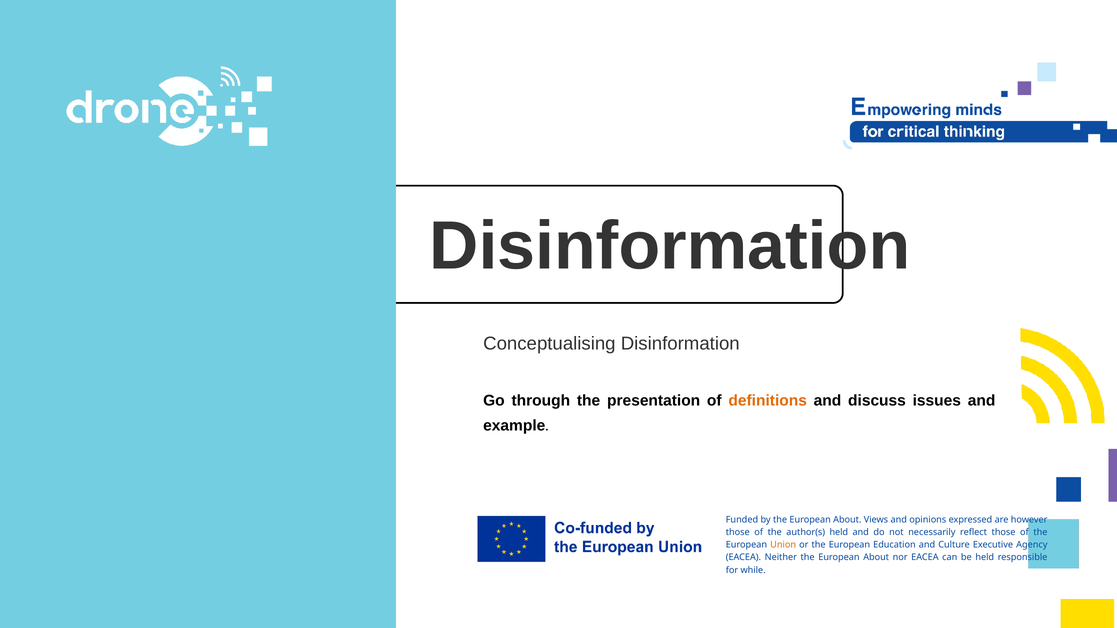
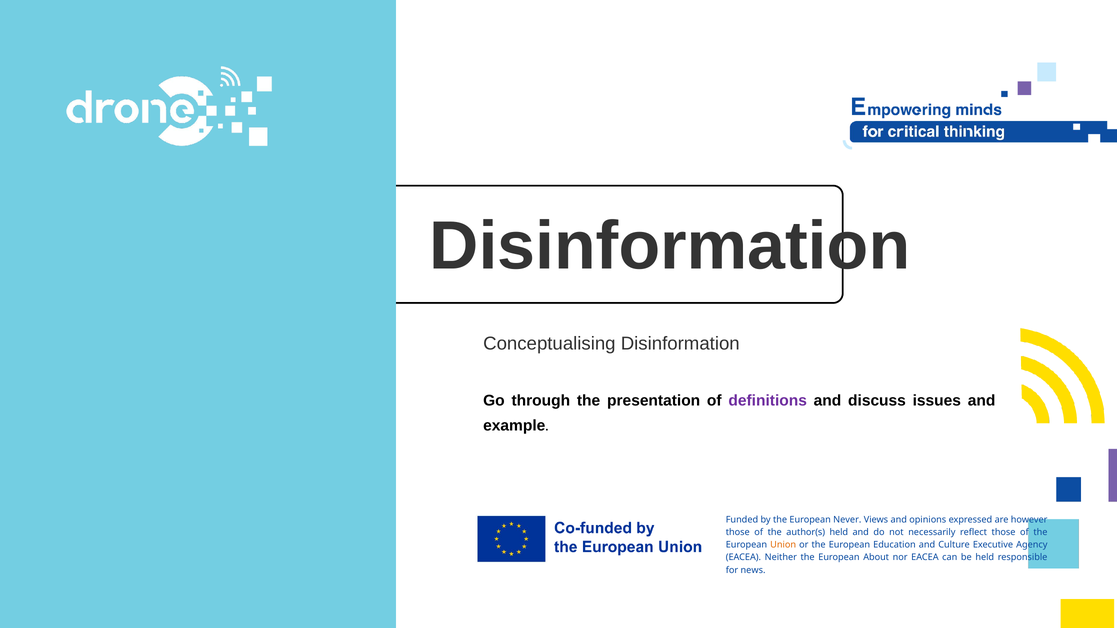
definitions colour: orange -> purple
by the European About: About -> Never
while: while -> news
